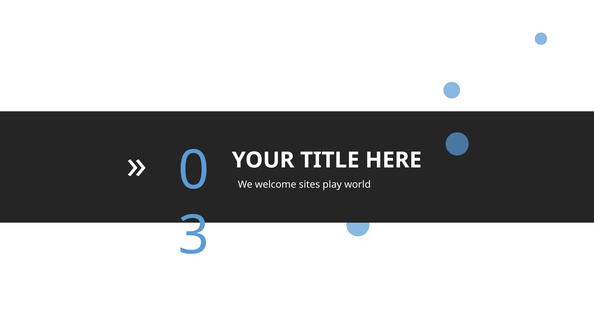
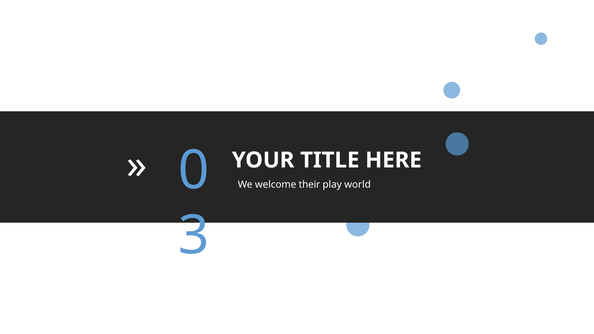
sites: sites -> their
